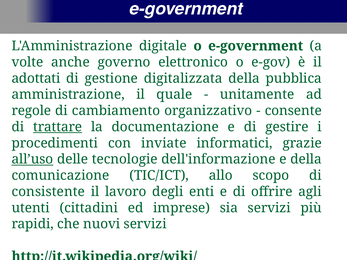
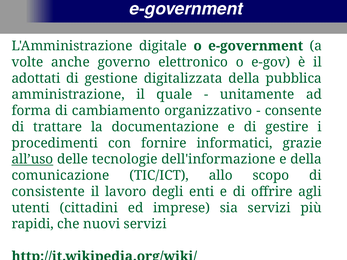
regole: regole -> forma
trattare underline: present -> none
inviate: inviate -> fornire
